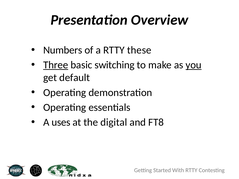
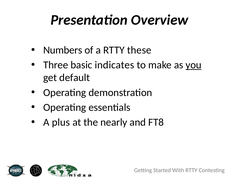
Three underline: present -> none
switching: switching -> indicates
uses: uses -> plus
digital: digital -> nearly
